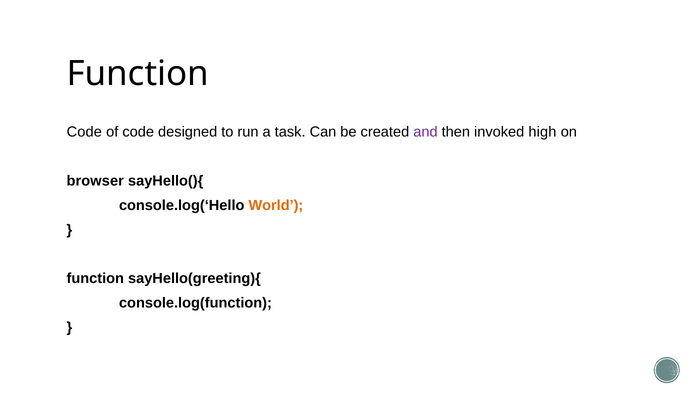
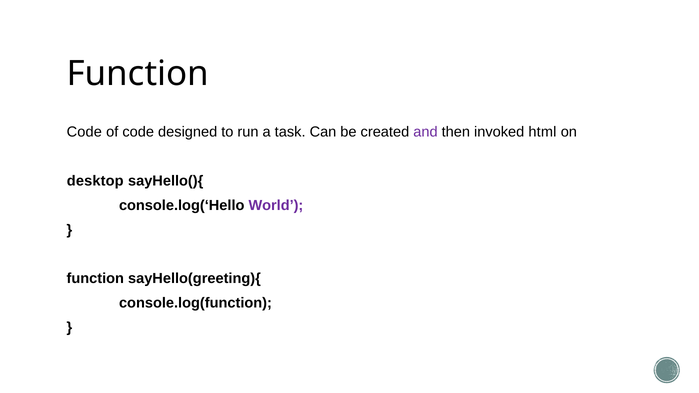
high: high -> html
browser: browser -> desktop
World colour: orange -> purple
